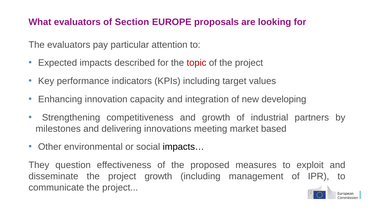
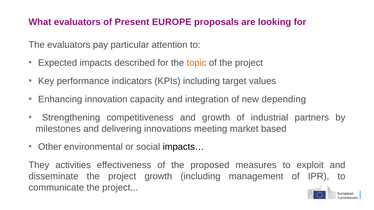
Section: Section -> Present
topic colour: red -> orange
developing: developing -> depending
question: question -> activities
